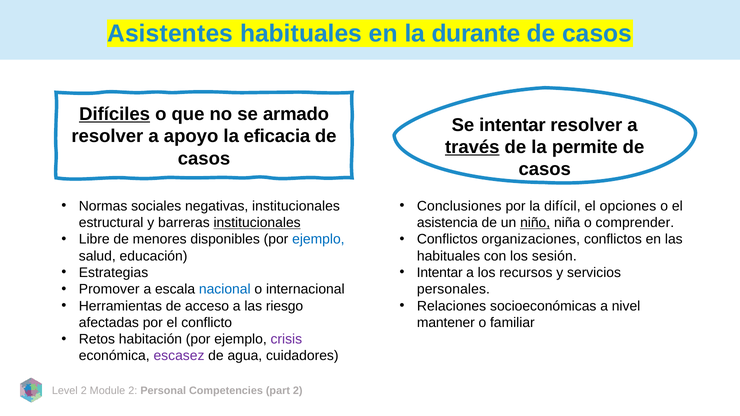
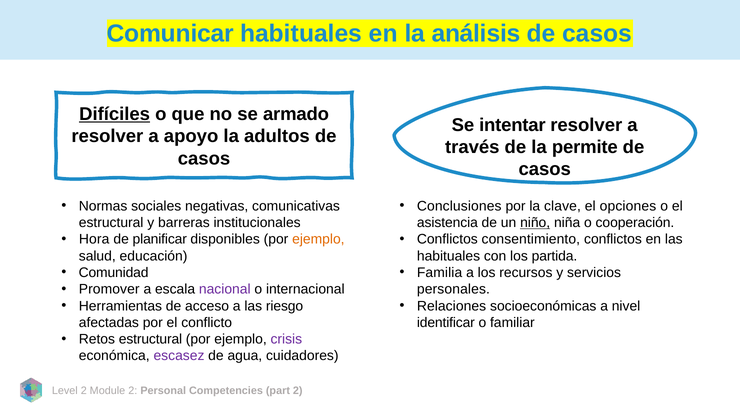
Asistentes: Asistentes -> Comunicar
durante: durante -> análisis
eficacia: eficacia -> adultos
través underline: present -> none
negativas institucionales: institucionales -> comunicativas
difícil: difícil -> clave
institucionales at (257, 223) underline: present -> none
comprender: comprender -> cooperación
Libre: Libre -> Hora
menores: menores -> planificar
ejemplo at (318, 240) colour: blue -> orange
organizaciones: organizaciones -> consentimiento
sesión: sesión -> partida
Estrategias: Estrategias -> Comunidad
Intentar at (440, 273): Intentar -> Familia
nacional colour: blue -> purple
mantener: mantener -> identificar
Retos habitación: habitación -> estructural
